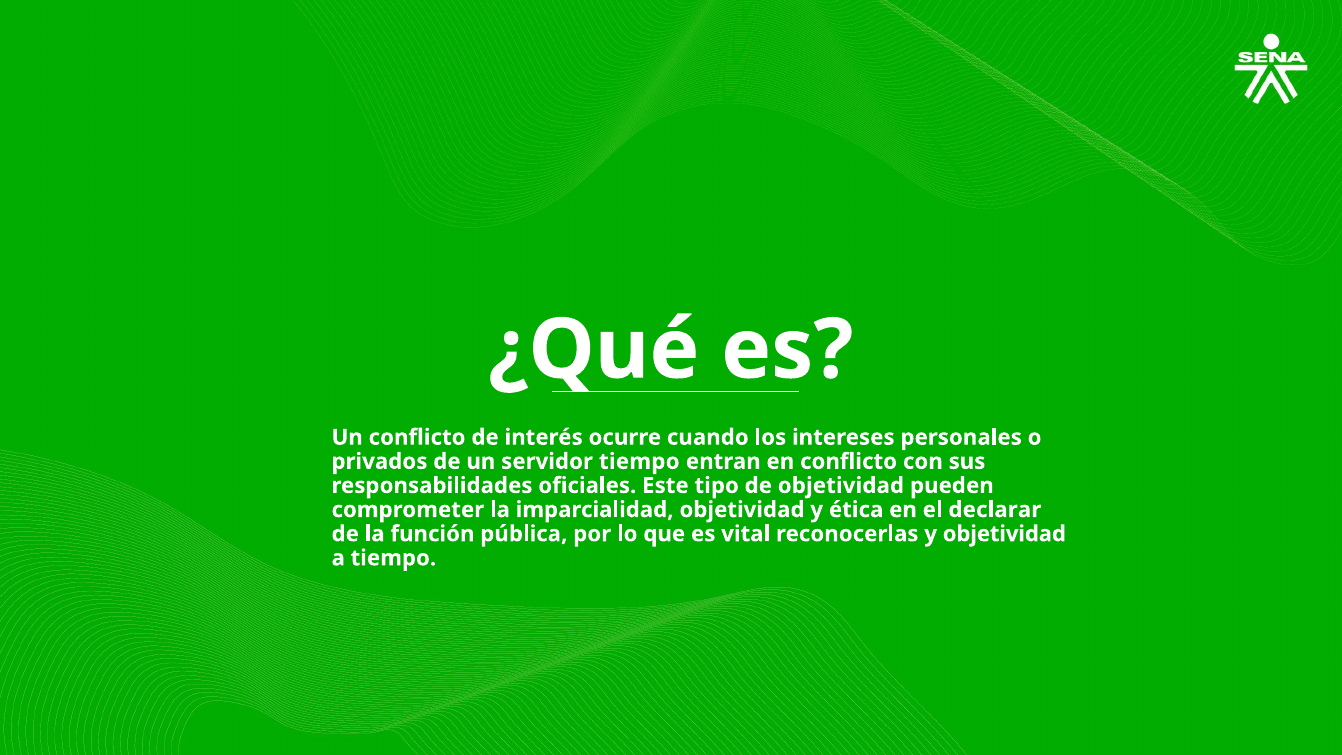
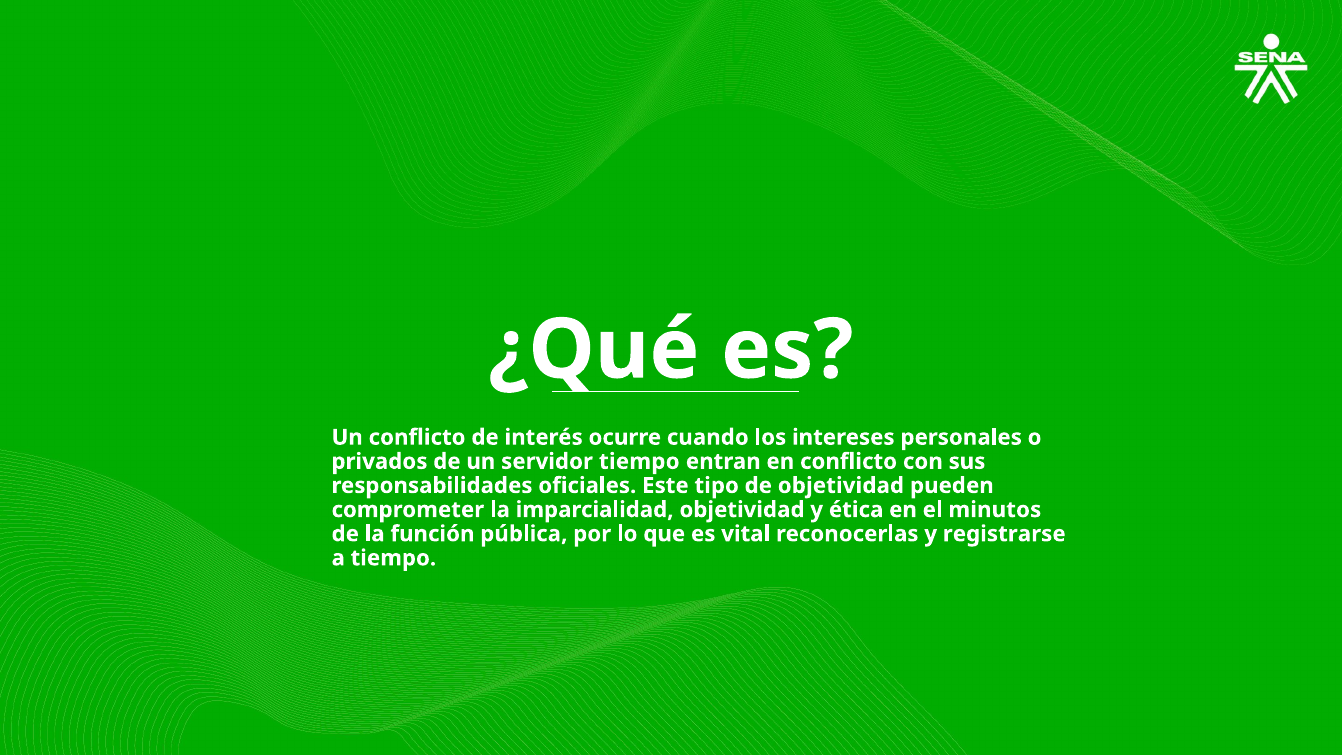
declarar: declarar -> minutos
y objetividad: objetividad -> registrarse
